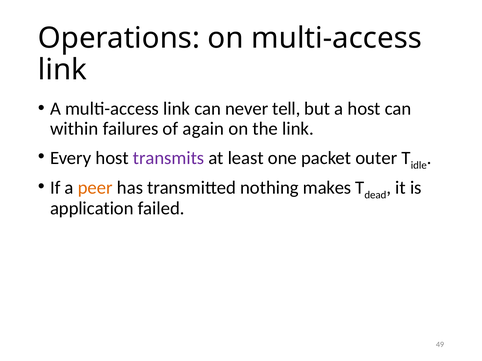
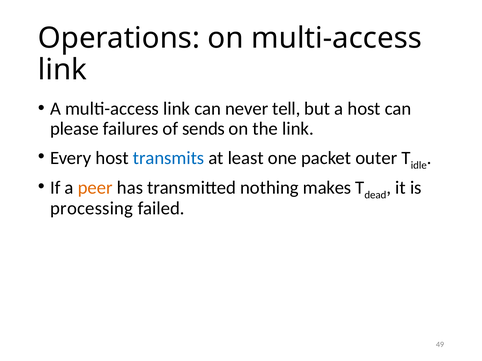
within: within -> please
again: again -> sends
transmits colour: purple -> blue
application: application -> processing
